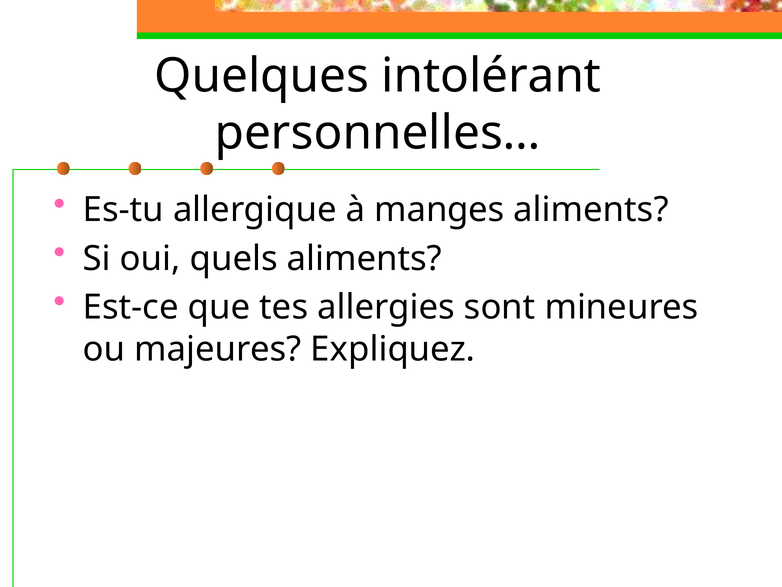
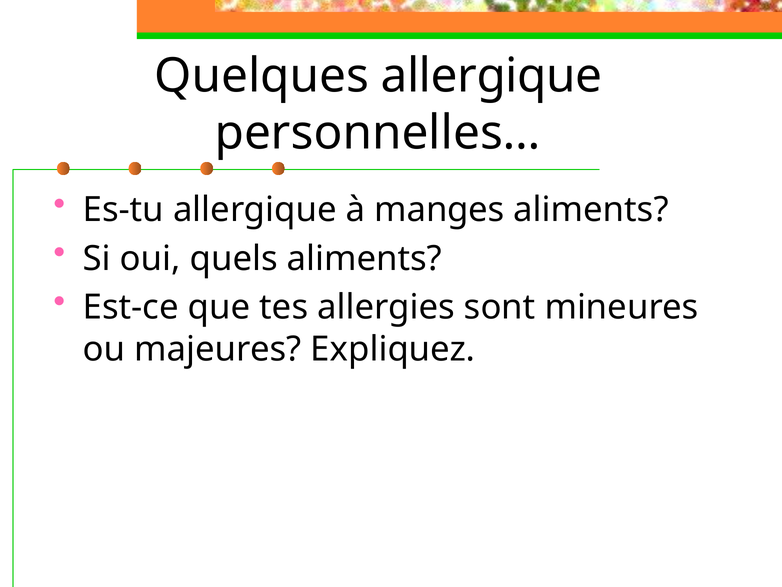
Quelques intolérant: intolérant -> allergique
